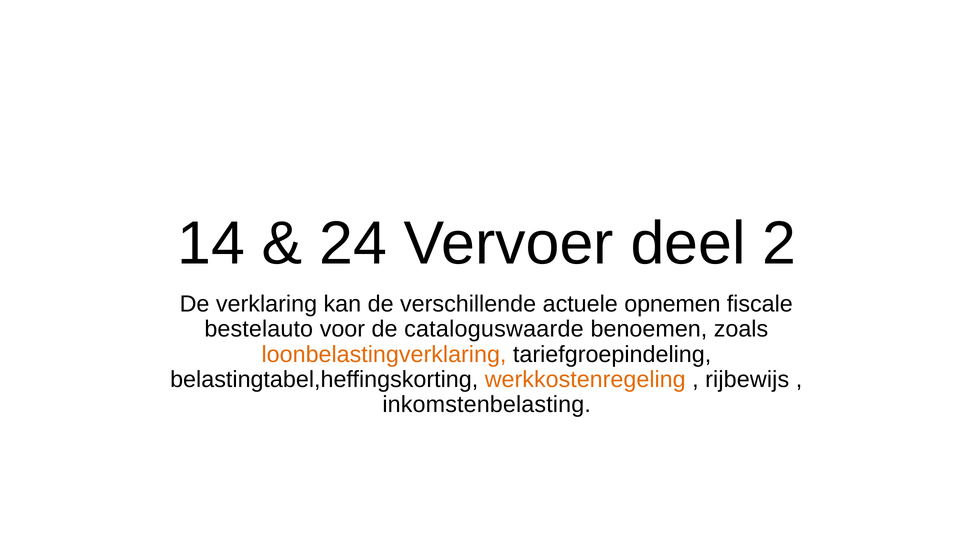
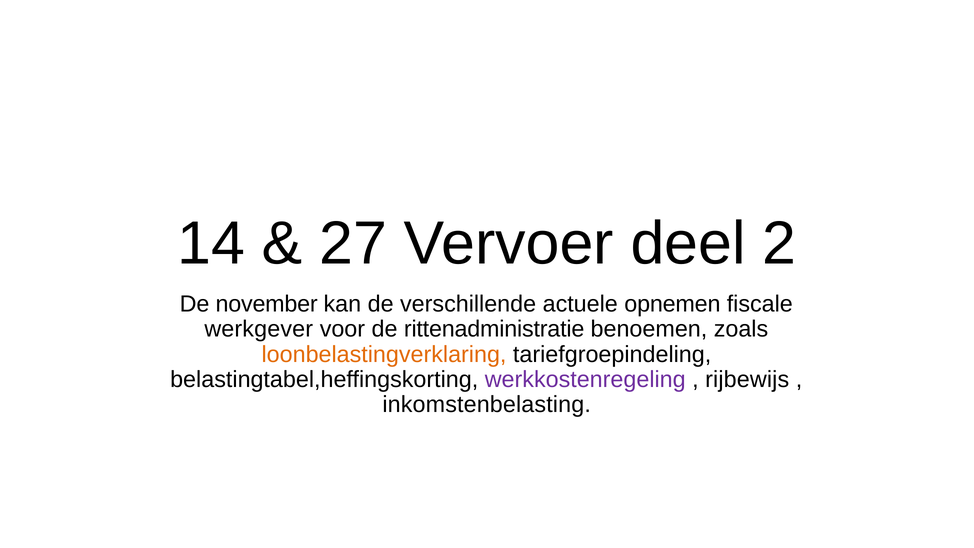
24: 24 -> 27
verklaring: verklaring -> november
bestelauto: bestelauto -> werkgever
cataloguswaarde: cataloguswaarde -> rittenadministratie
werkkostenregeling colour: orange -> purple
